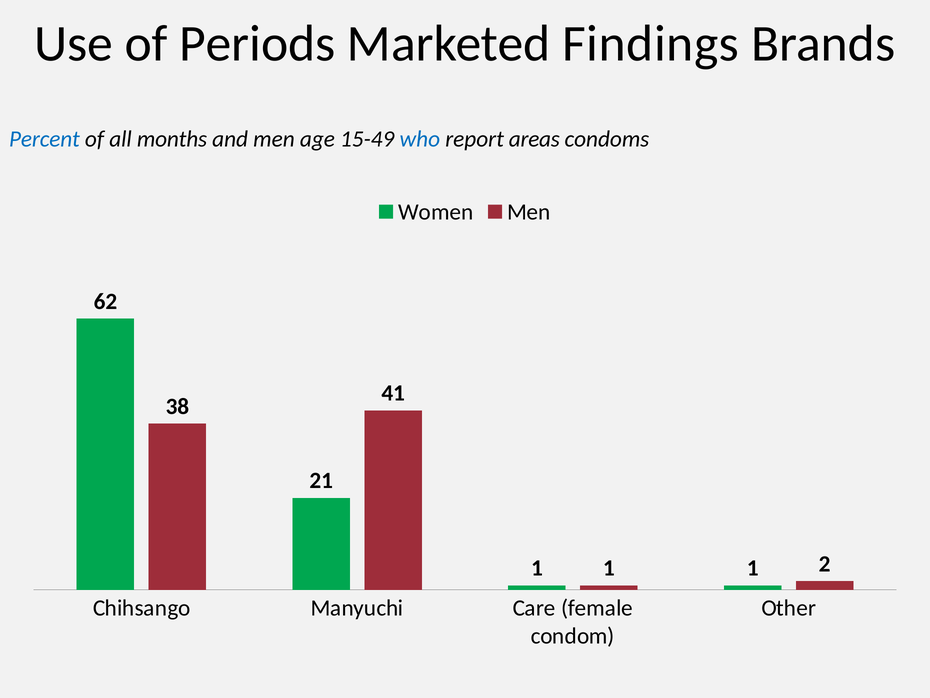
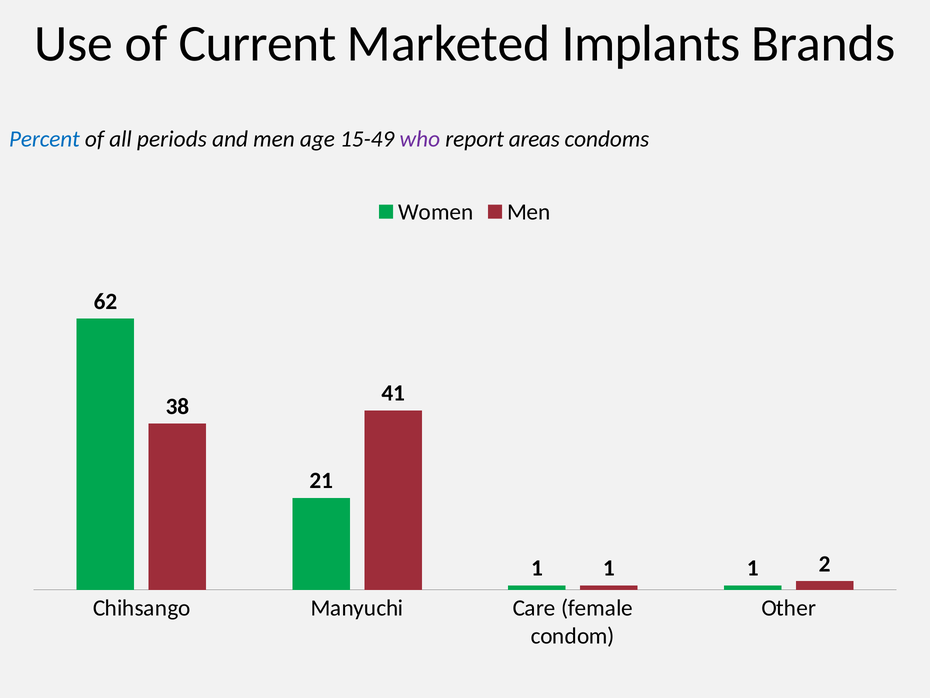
Periods: Periods -> Current
Findings: Findings -> Implants
months: months -> periods
who colour: blue -> purple
